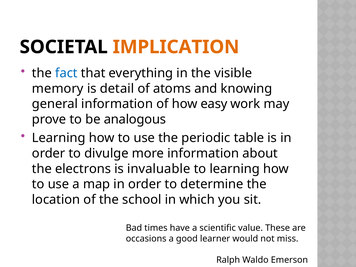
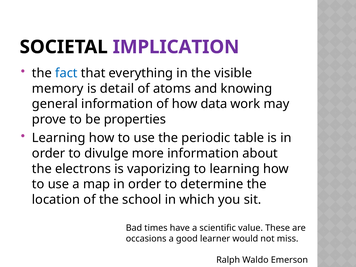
IMPLICATION colour: orange -> purple
easy: easy -> data
analogous: analogous -> properties
invaluable: invaluable -> vaporizing
